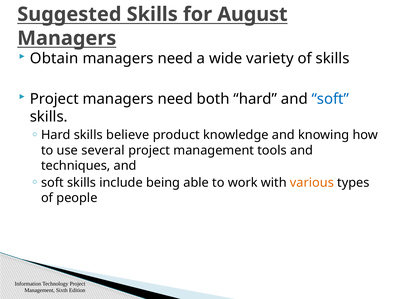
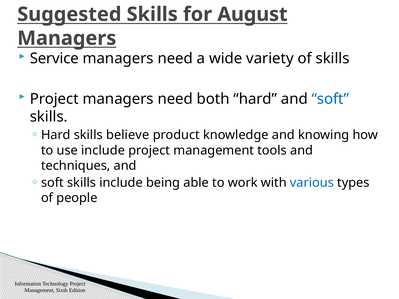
Obtain: Obtain -> Service
use several: several -> include
various colour: orange -> blue
